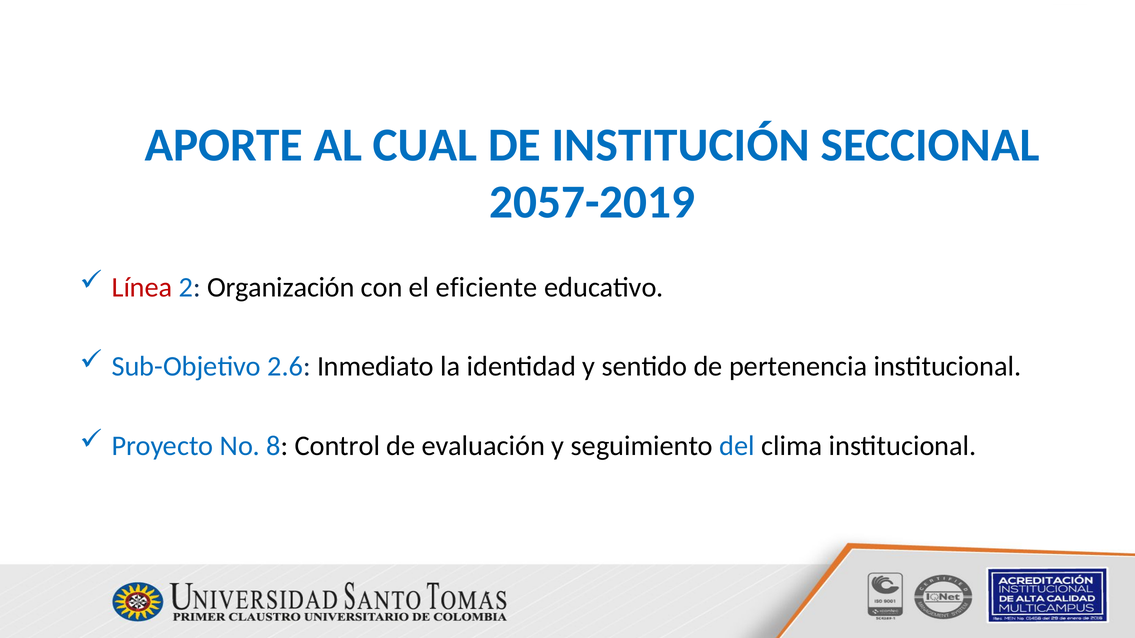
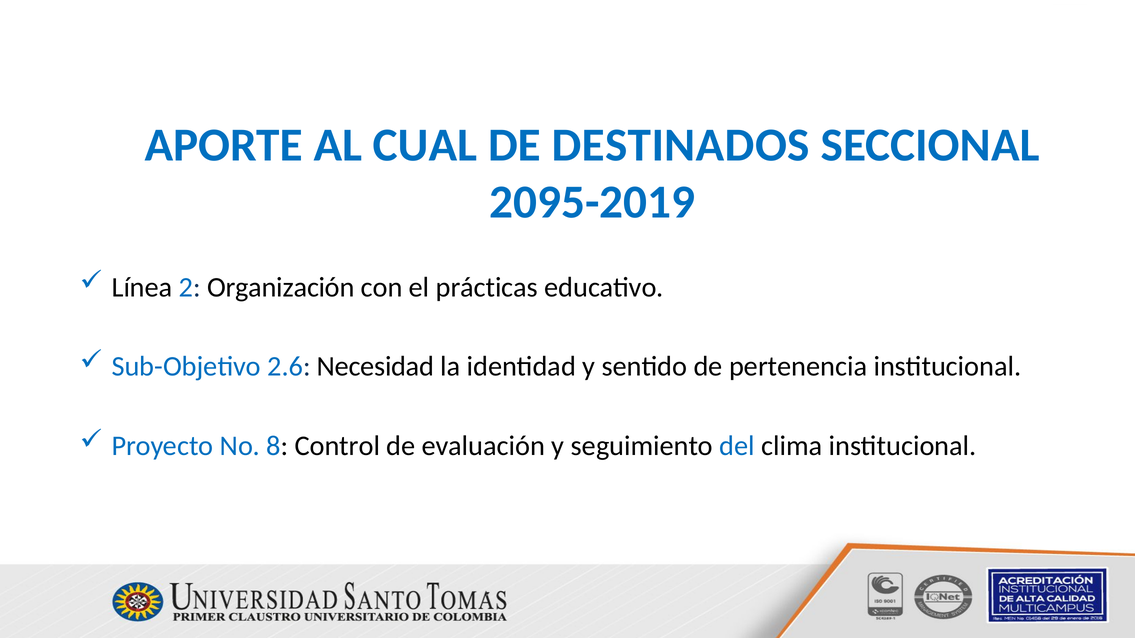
INSTITUCIÓN: INSTITUCIÓN -> DESTINADOS
2057-2019: 2057-2019 -> 2095-2019
Línea colour: red -> black
eficiente: eficiente -> prácticas
Inmediato: Inmediato -> Necesidad
